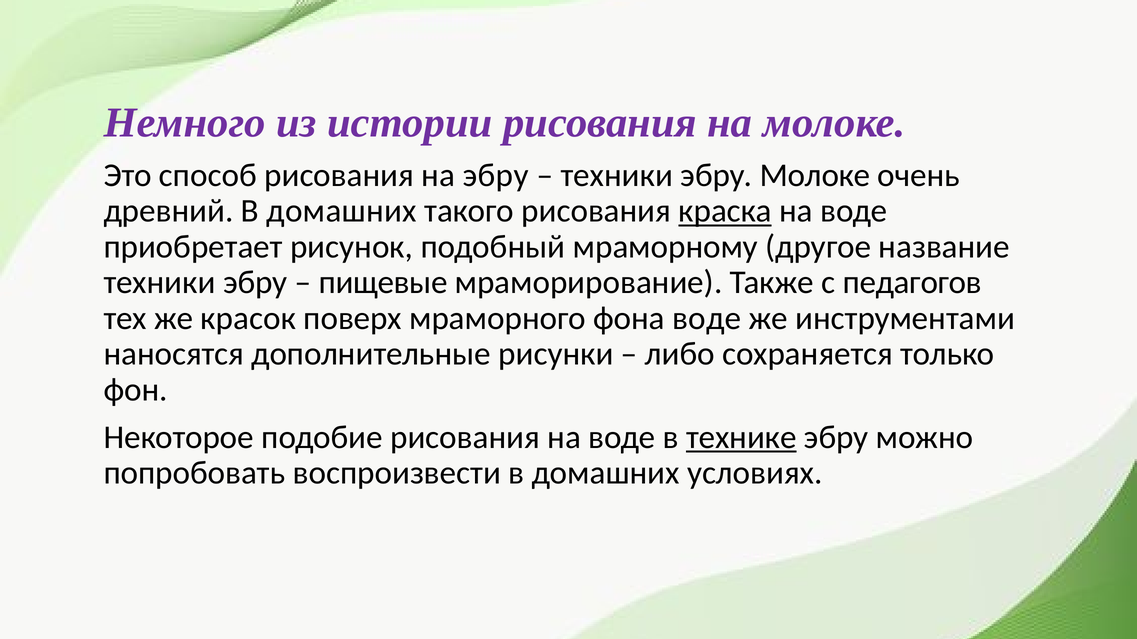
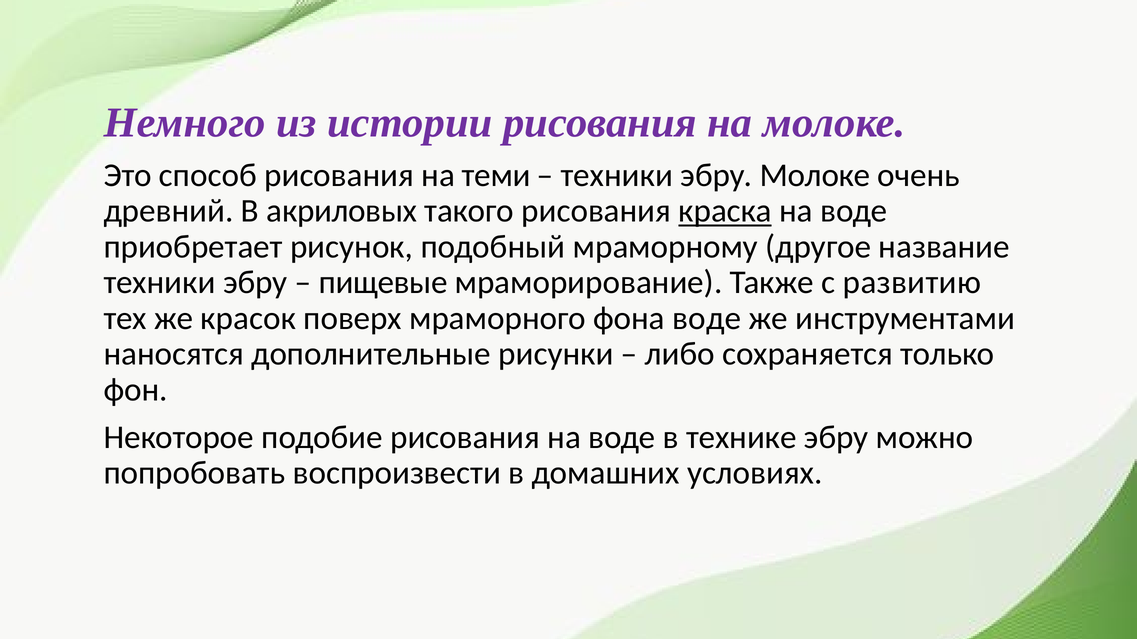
на эбру: эбру -> теми
древний В домашних: домашних -> акриловых
педагогов: педагогов -> развитию
технике underline: present -> none
